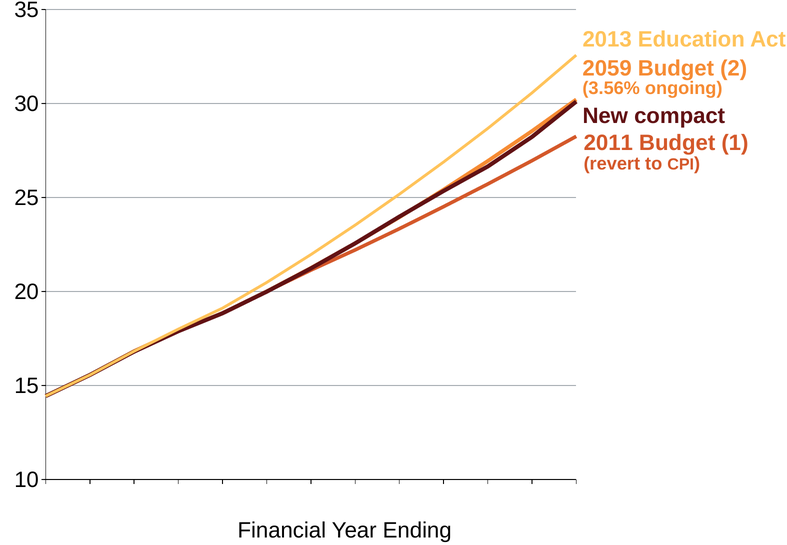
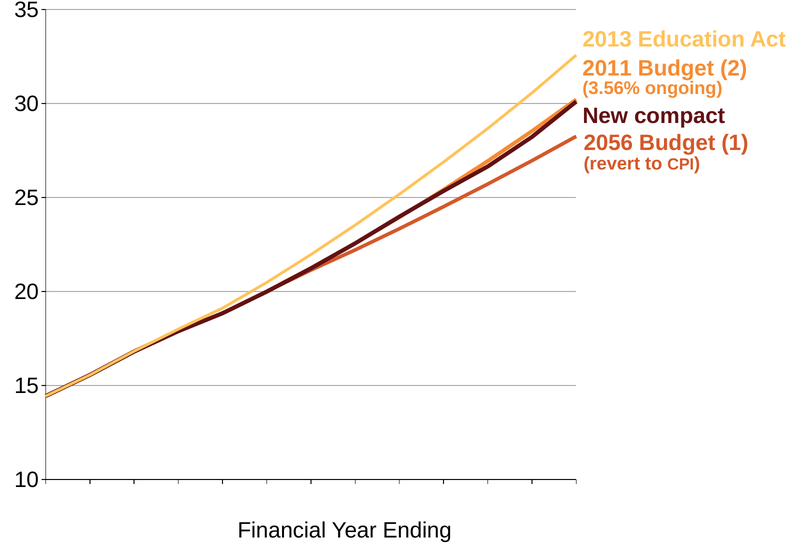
2059: 2059 -> 2011
2011: 2011 -> 2056
